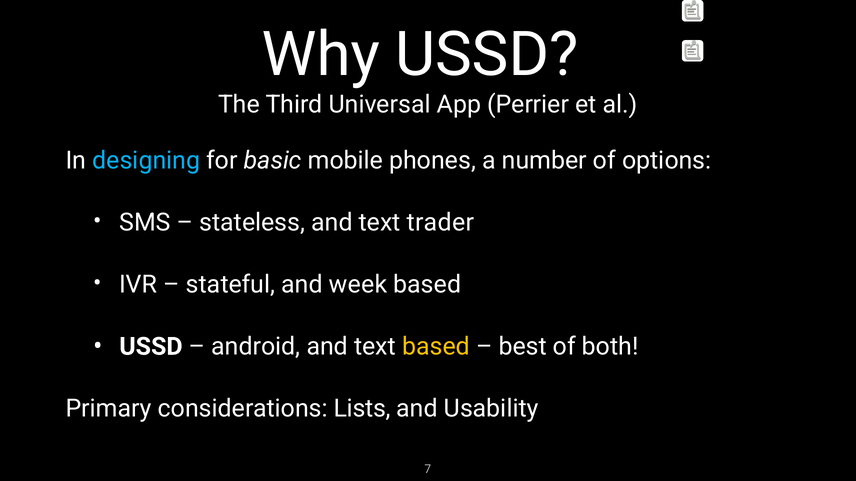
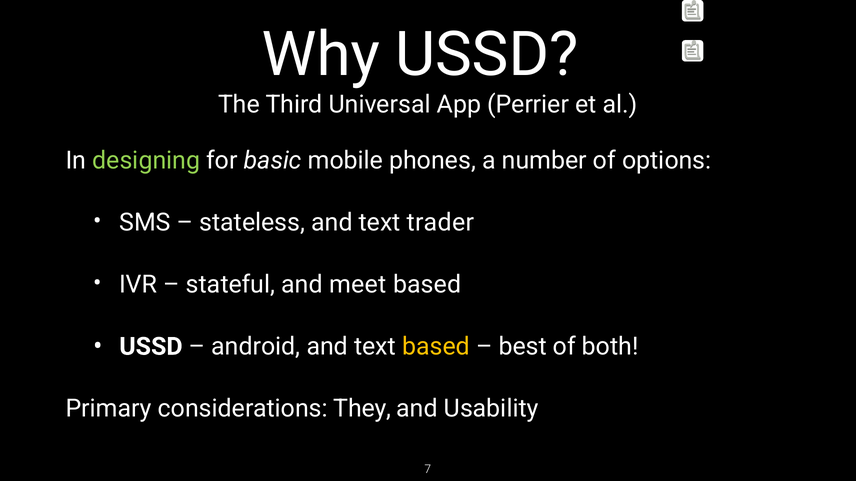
designing colour: light blue -> light green
week: week -> meet
Lists: Lists -> They
